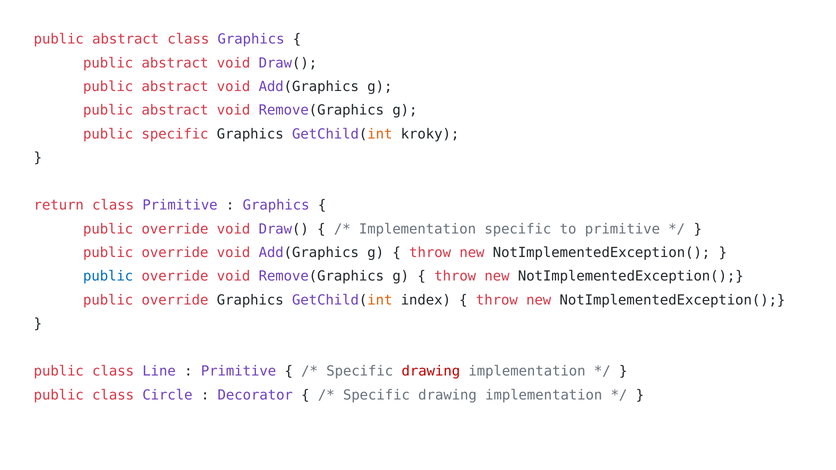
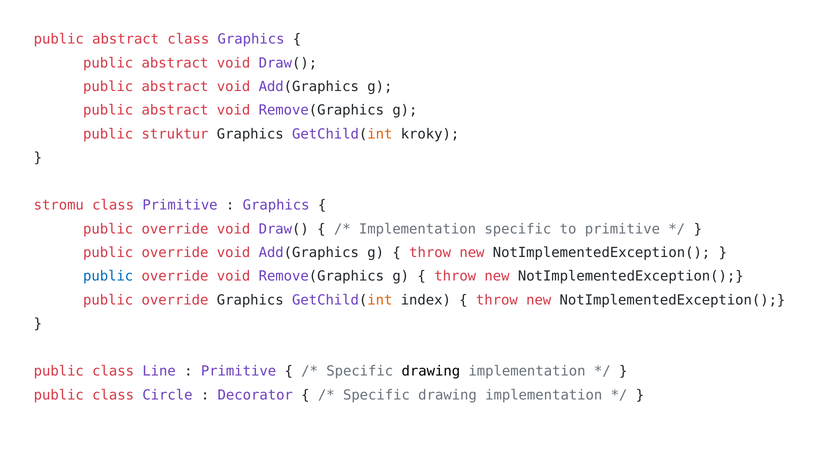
public specific: specific -> struktur
return: return -> stromu
drawing at (431, 371) colour: red -> black
